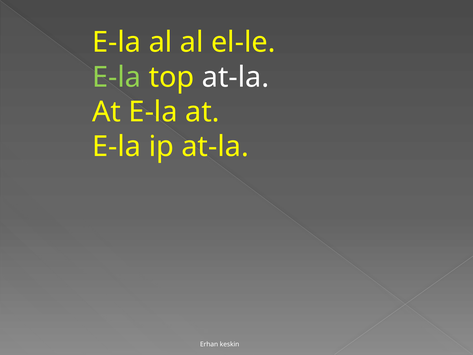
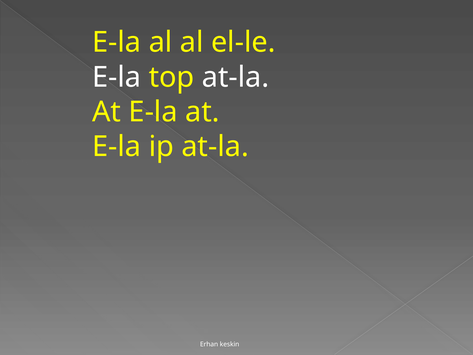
E-la at (117, 77) colour: light green -> white
